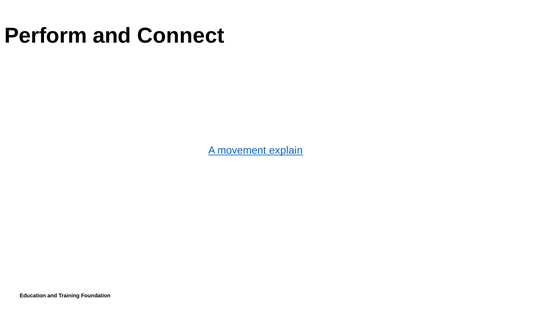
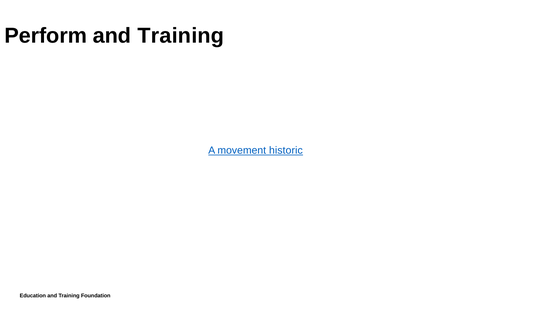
Connect at (181, 36): Connect -> Training
explain: explain -> historic
